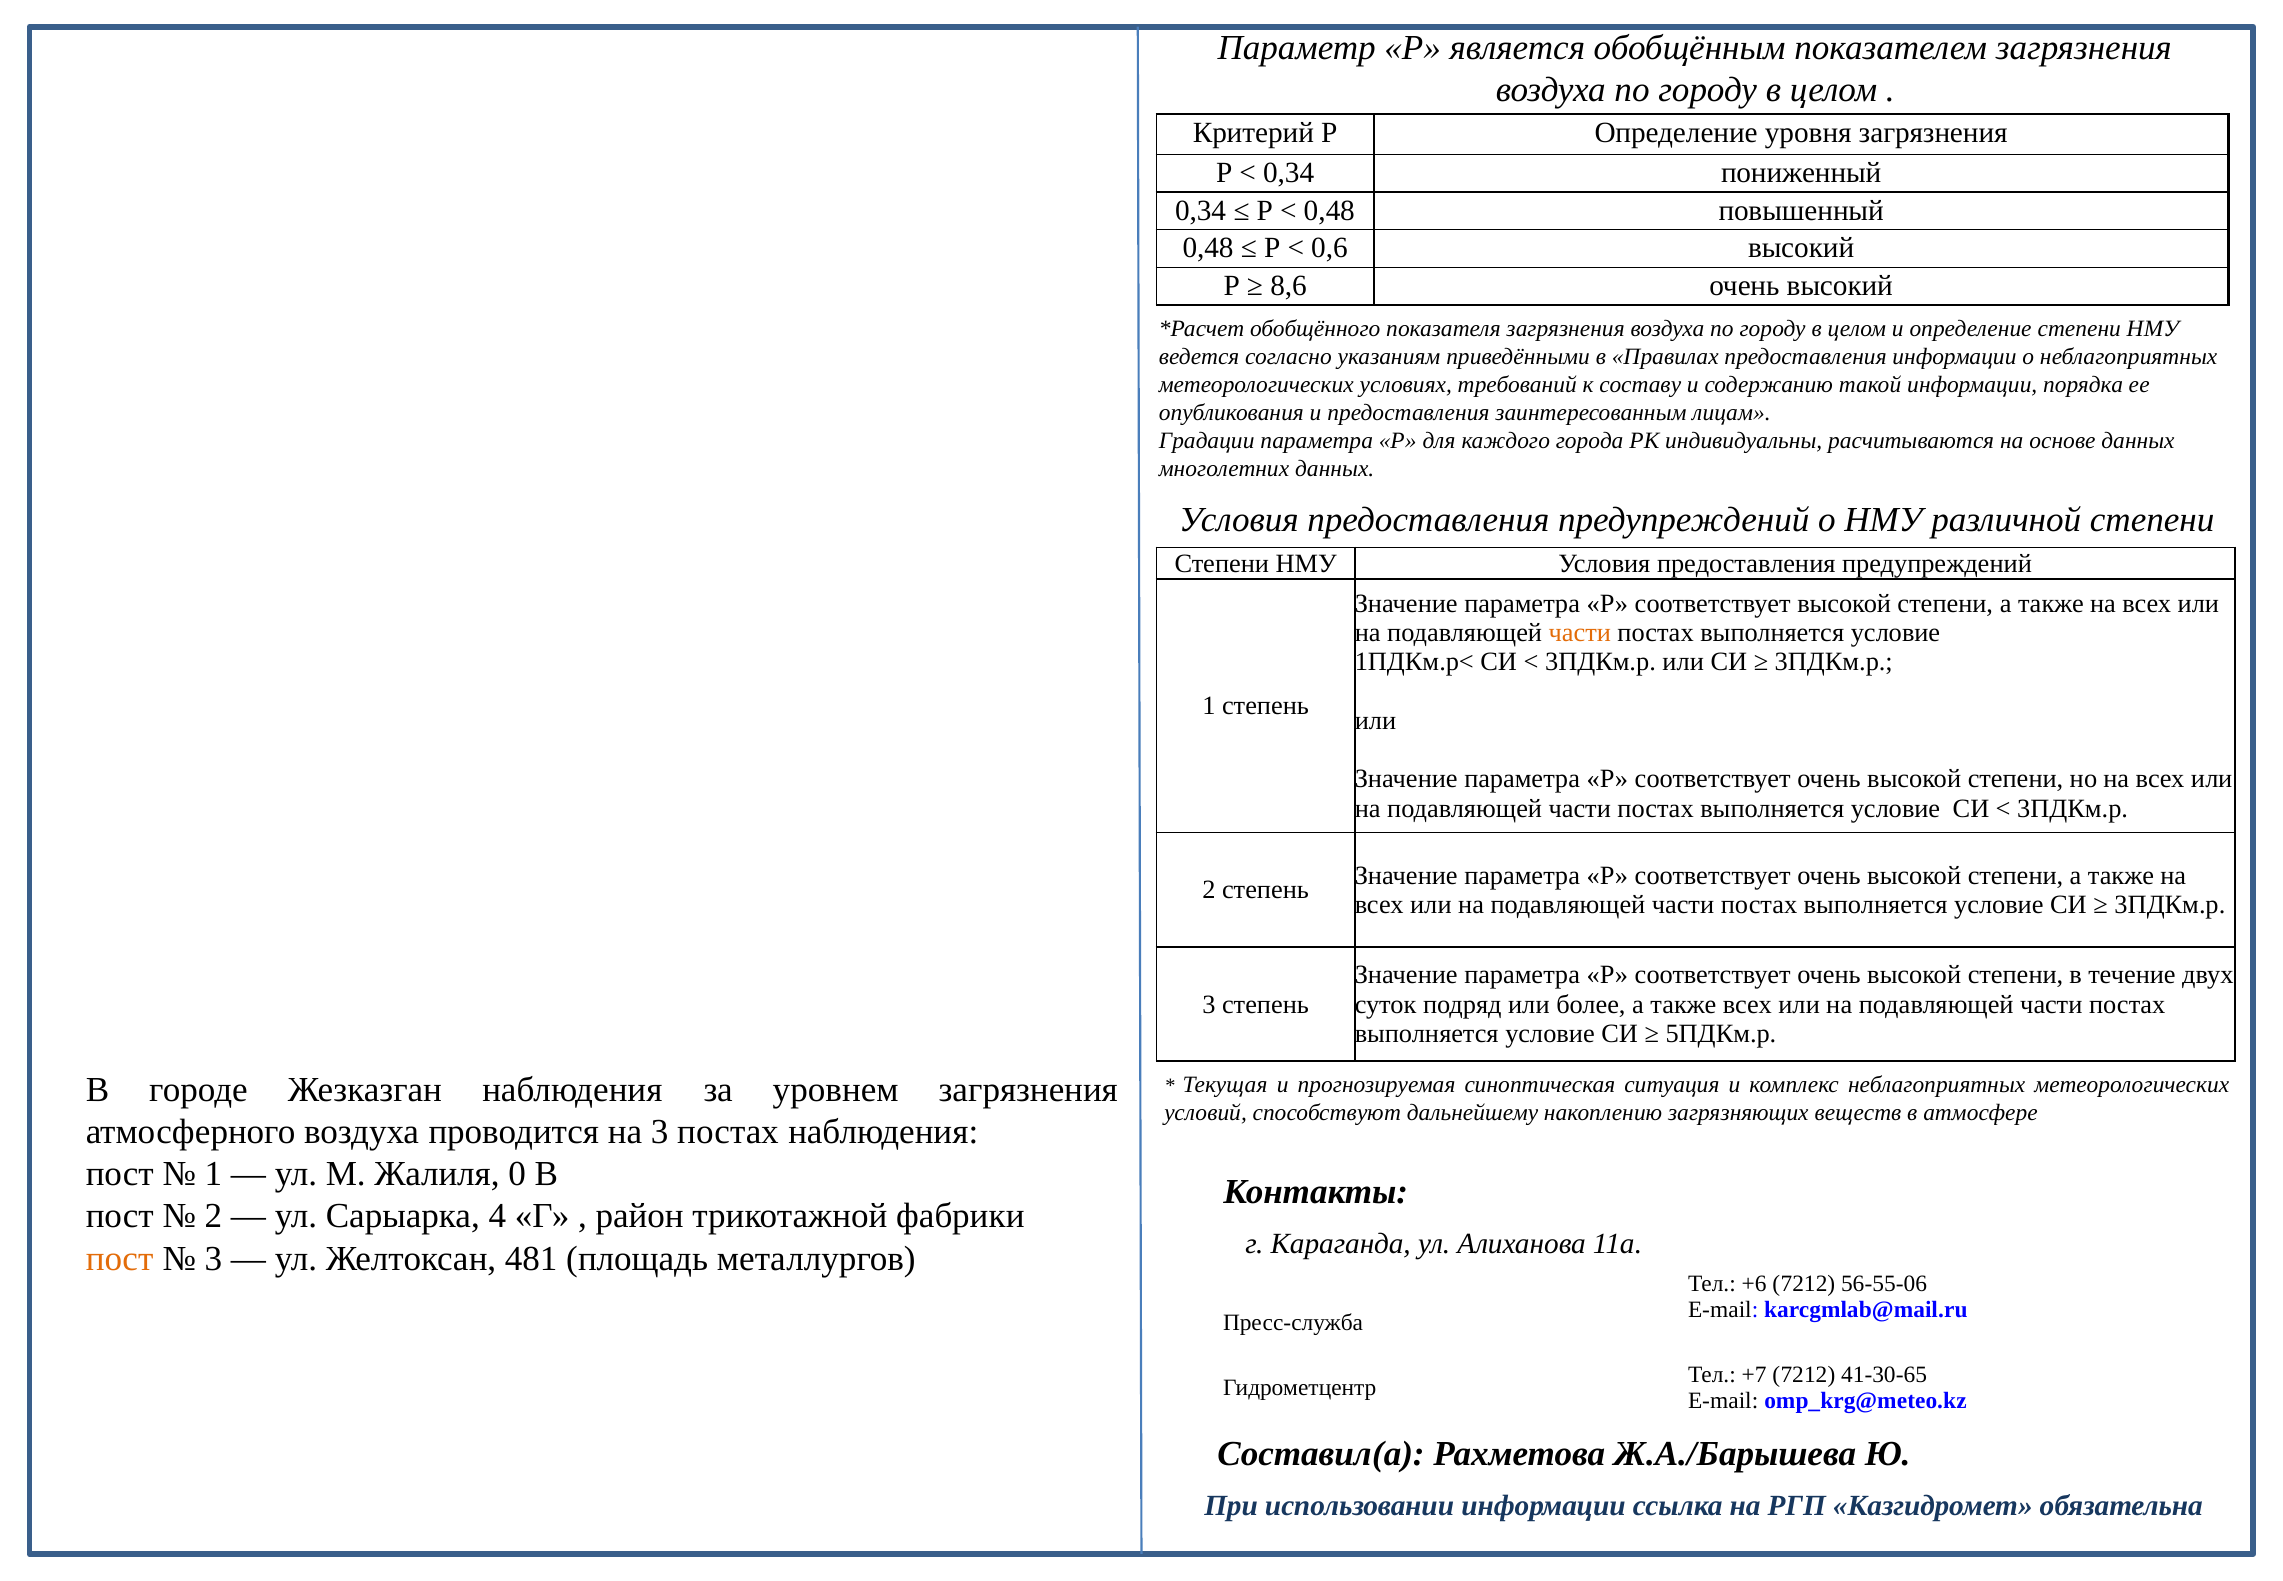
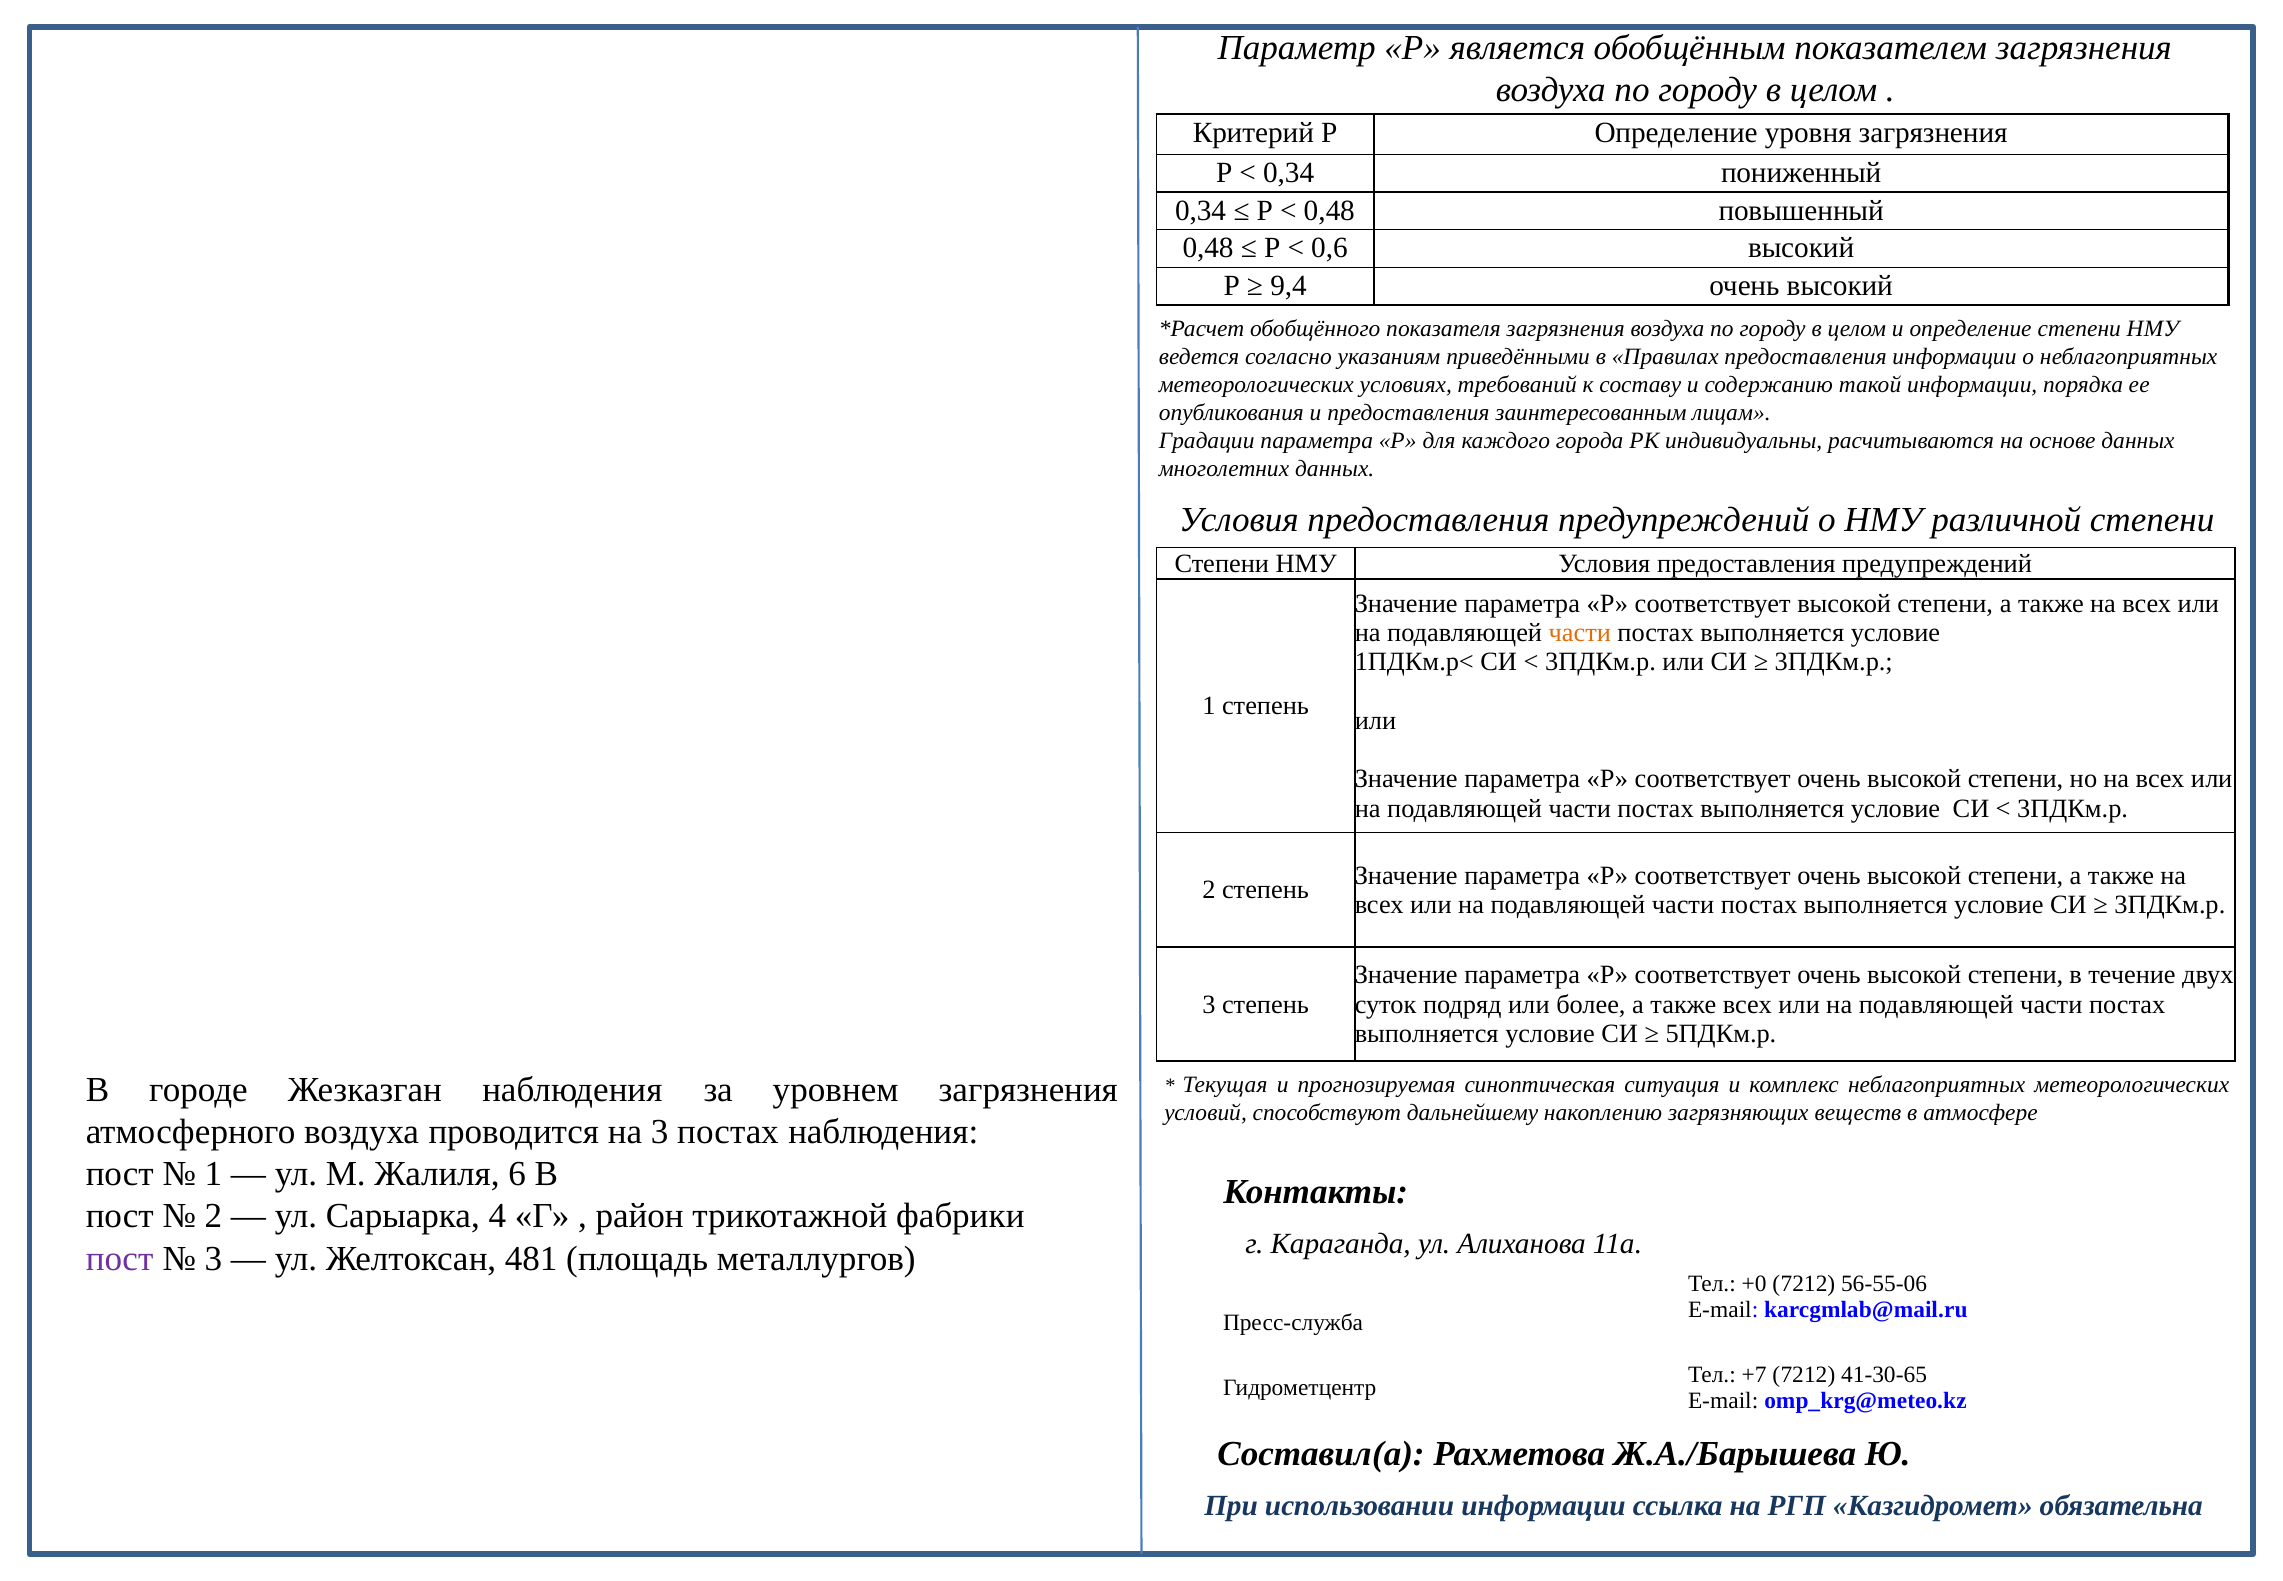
8,6: 8,6 -> 9,4
0: 0 -> 6
пост at (120, 1258) colour: orange -> purple
+6: +6 -> +0
